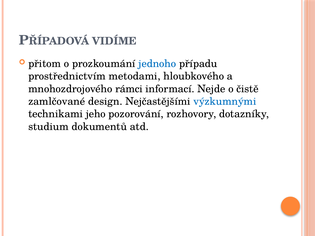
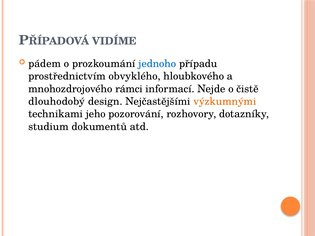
přitom: přitom -> pádem
metodami: metodami -> obvyklého
zamlčované: zamlčované -> dlouhodobý
výzkumnými colour: blue -> orange
